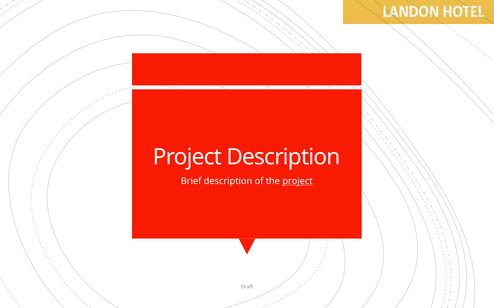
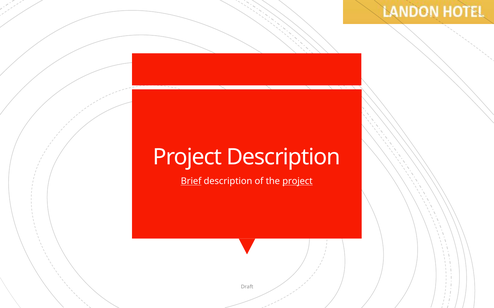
Brief underline: none -> present
